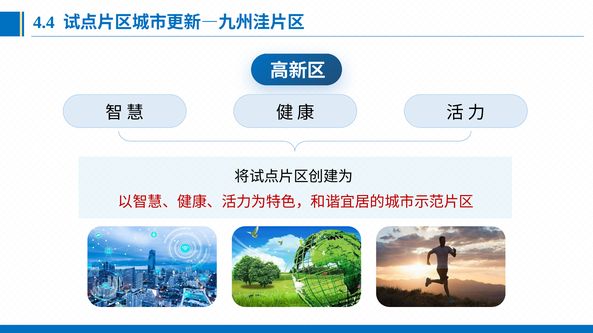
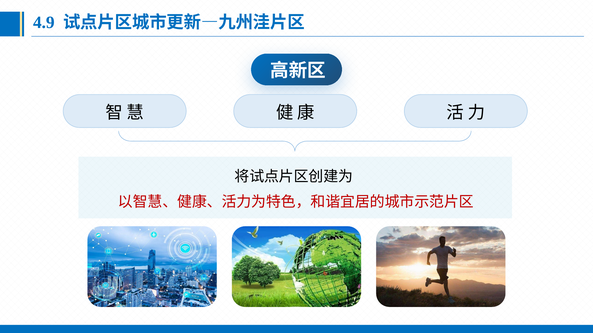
4.4: 4.4 -> 4.9
